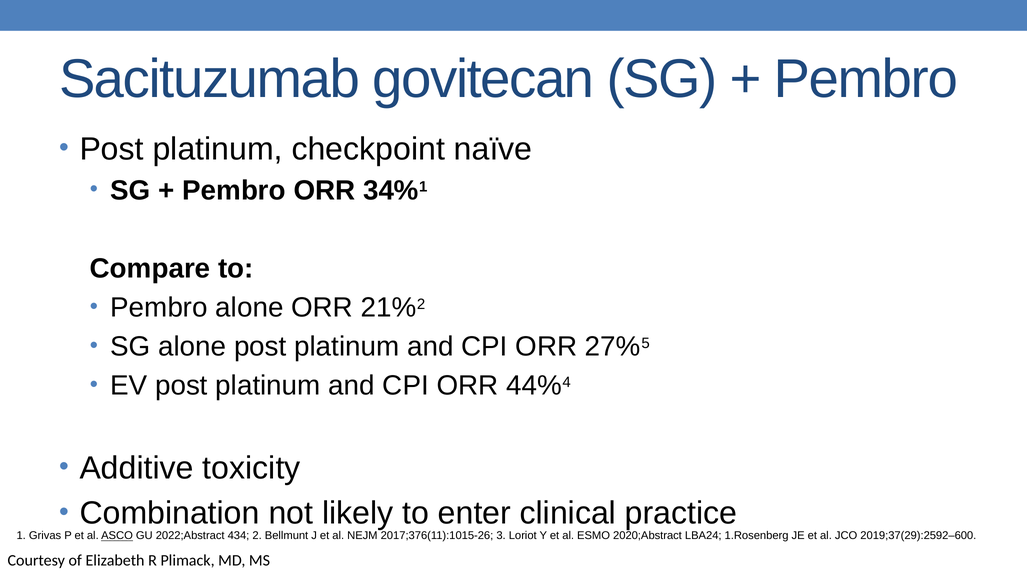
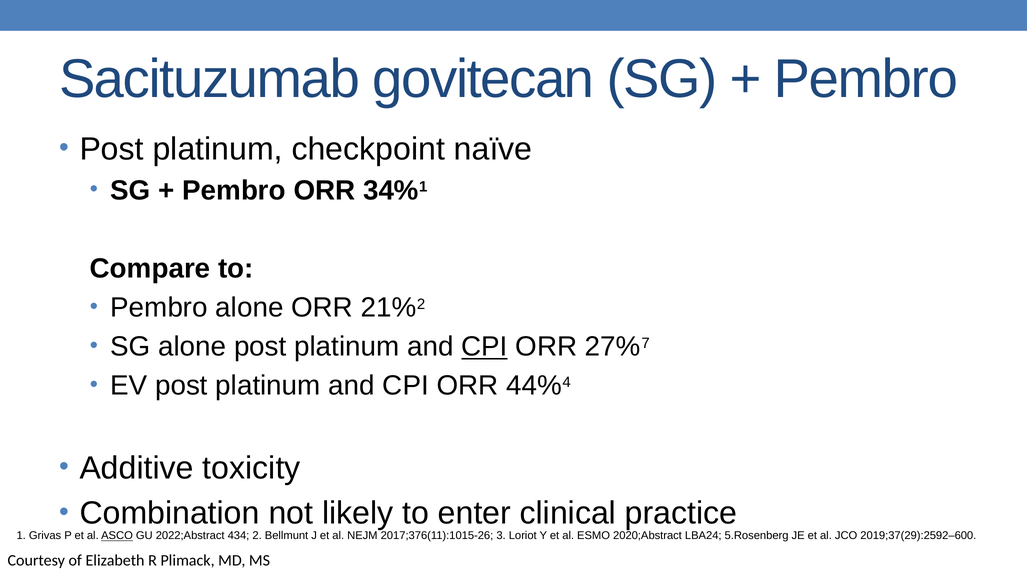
CPI at (484, 346) underline: none -> present
5: 5 -> 7
1.Rosenberg: 1.Rosenberg -> 5.Rosenberg
